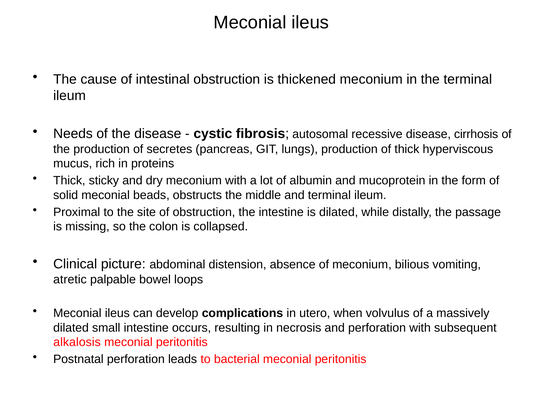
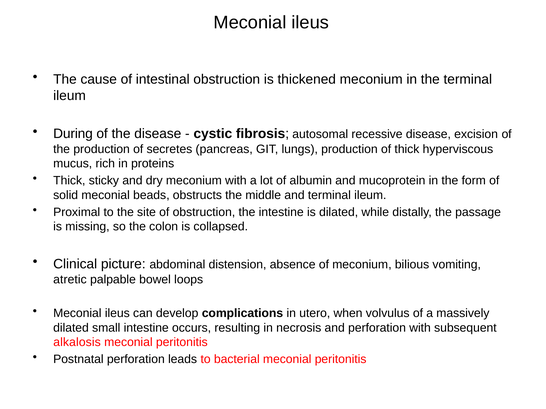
Needs: Needs -> During
cirrhosis: cirrhosis -> excision
